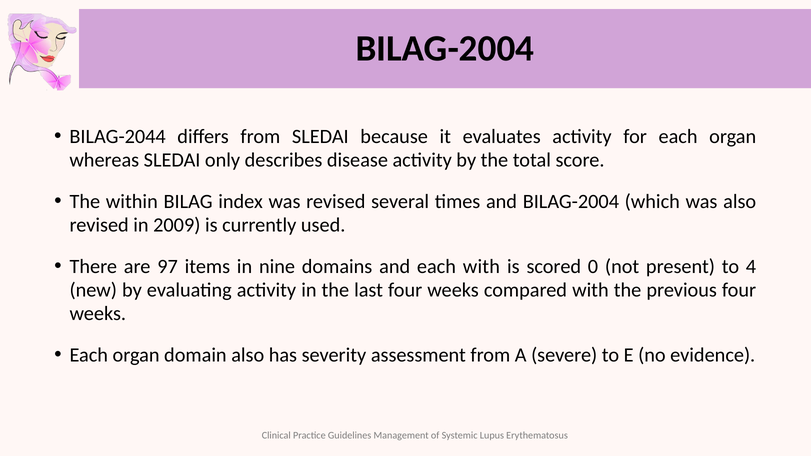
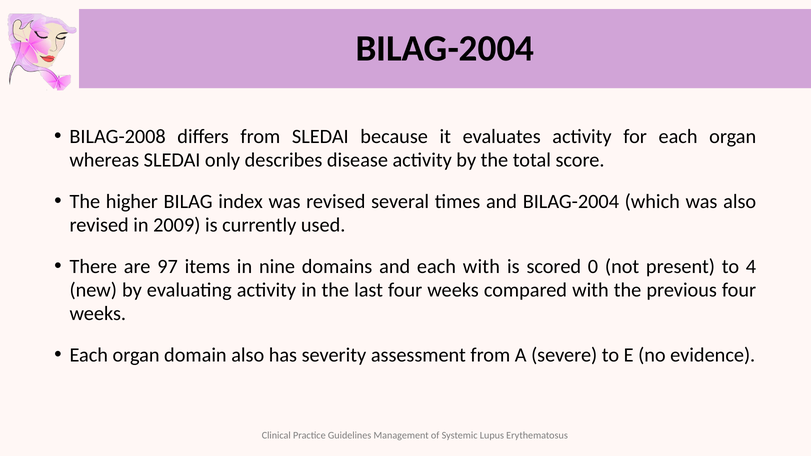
BILAG-2044: BILAG-2044 -> BILAG-2008
within: within -> higher
